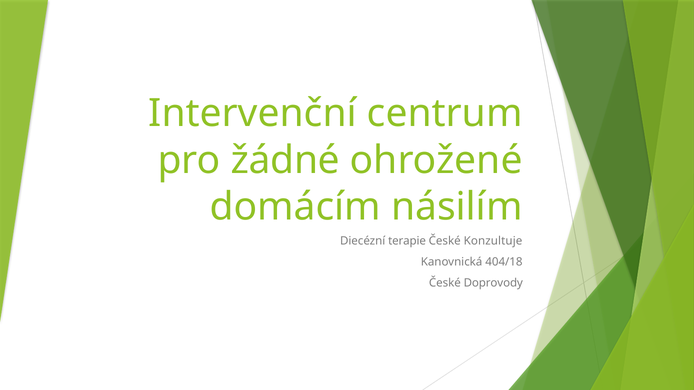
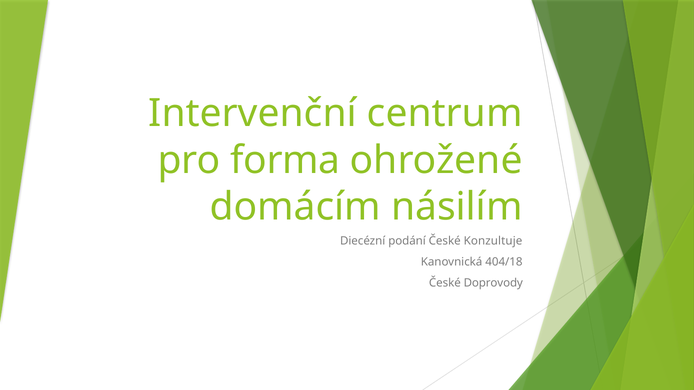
žádné: žádné -> forma
terapie: terapie -> podání
